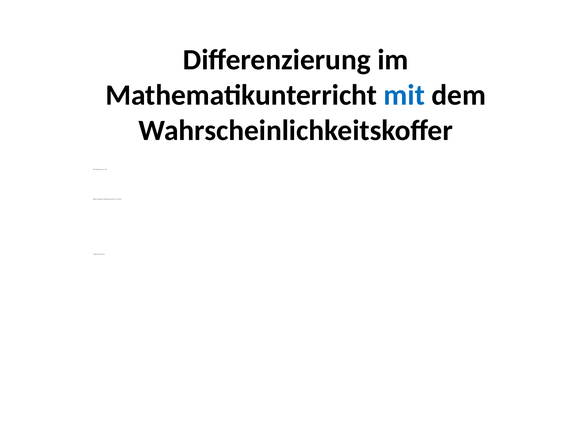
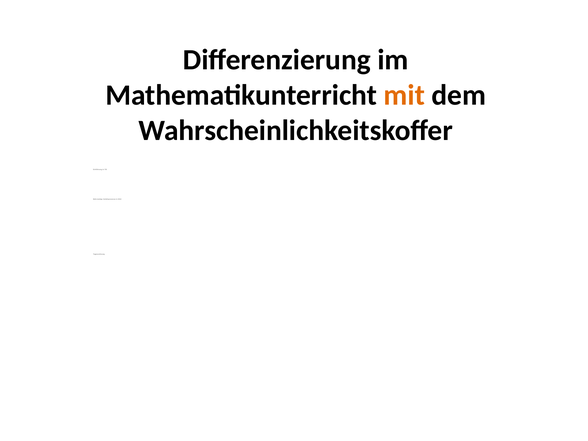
mit colour: blue -> orange
